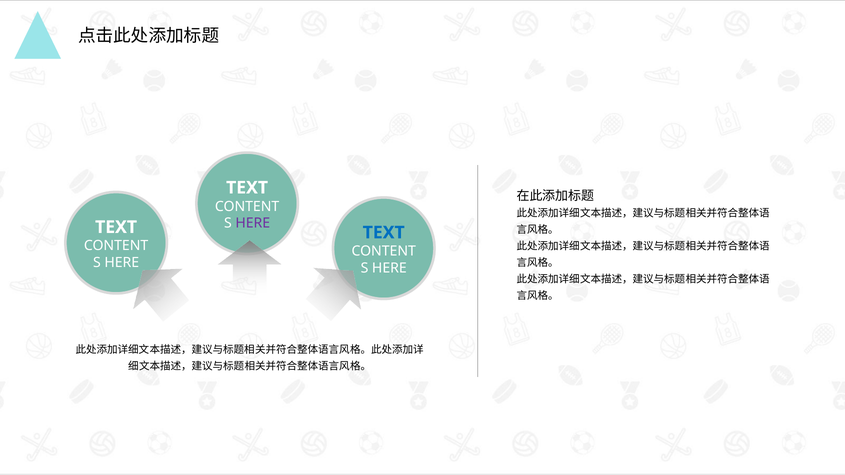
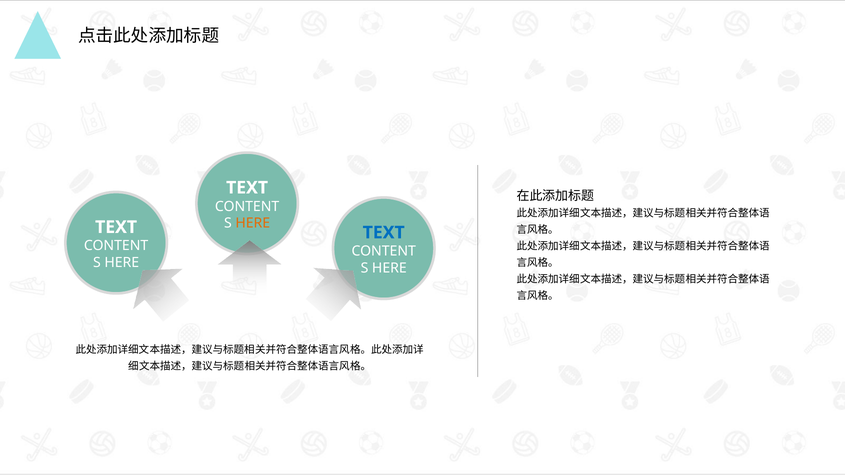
HERE at (253, 223) colour: purple -> orange
